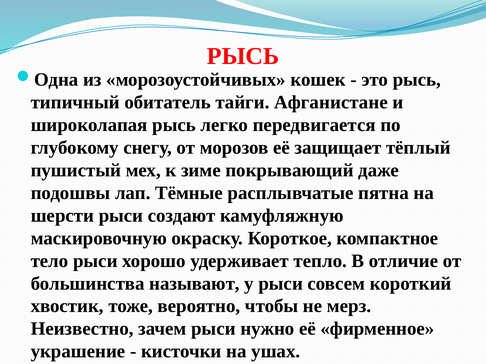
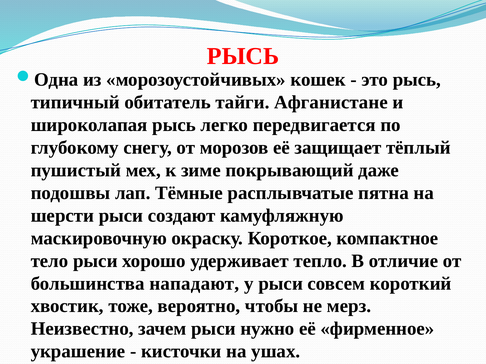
называют: называют -> нападают
